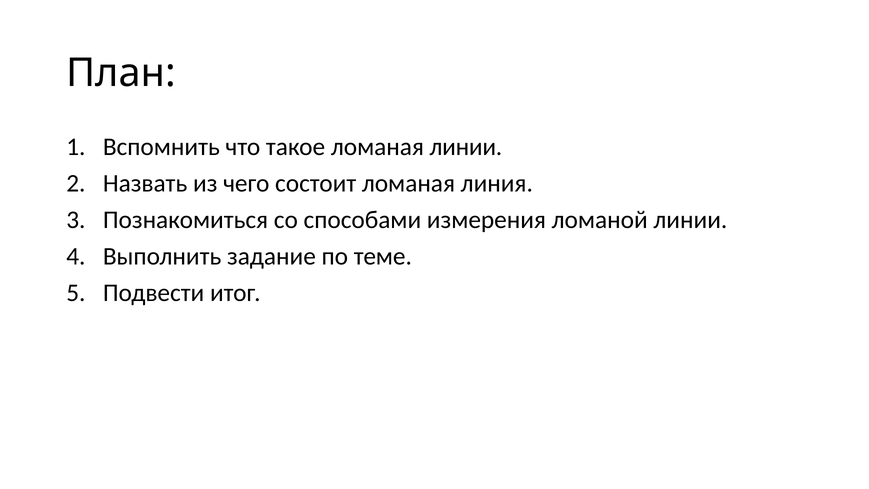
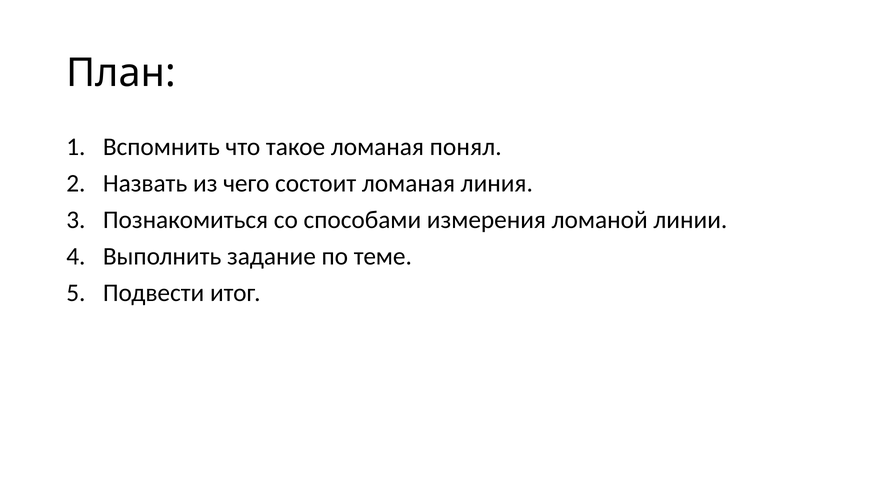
ломаная линии: линии -> понял
